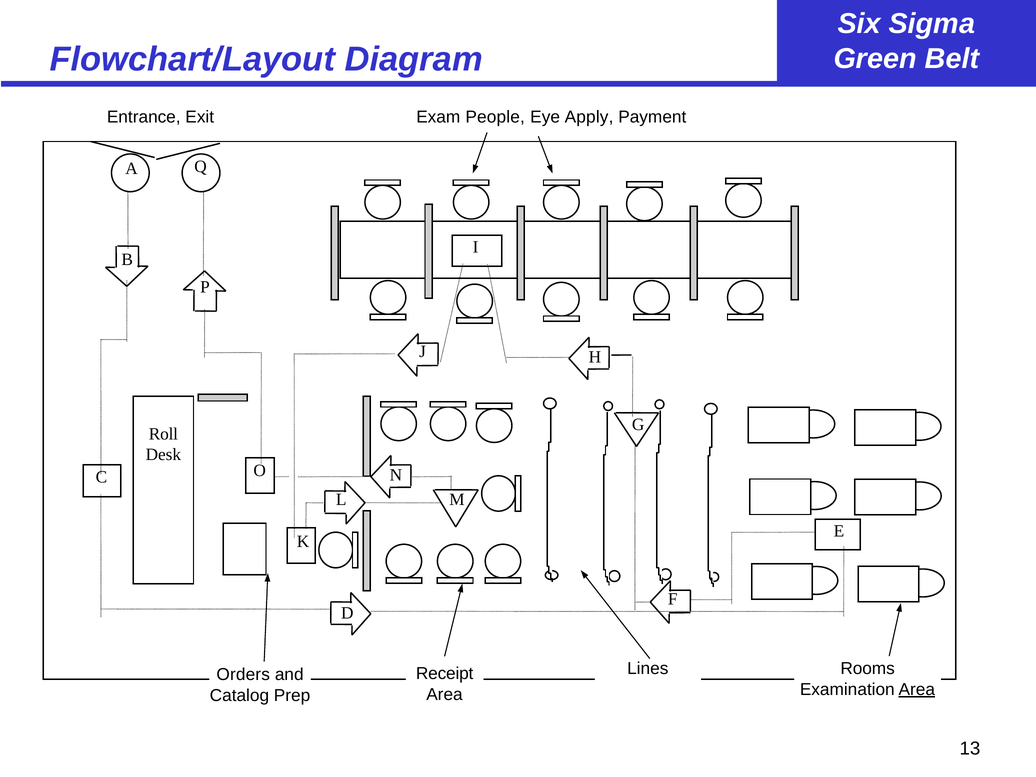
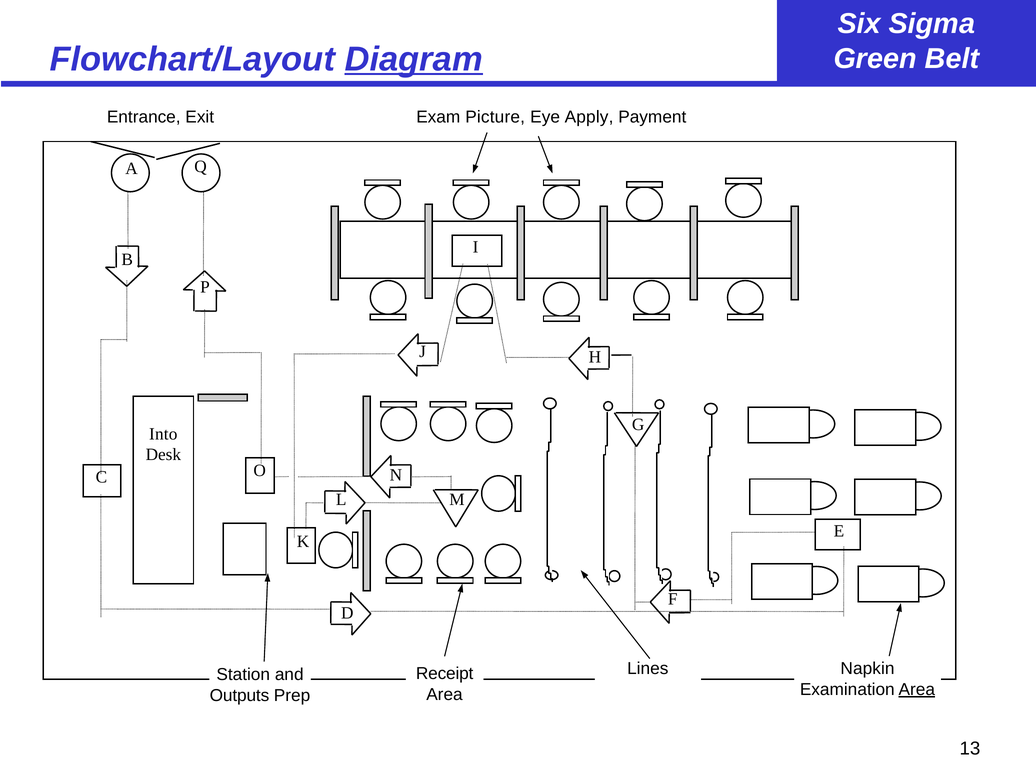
Diagram underline: none -> present
People: People -> Picture
Roll: Roll -> Into
Rooms: Rooms -> Napkin
Orders: Orders -> Station
Catalog: Catalog -> Outputs
